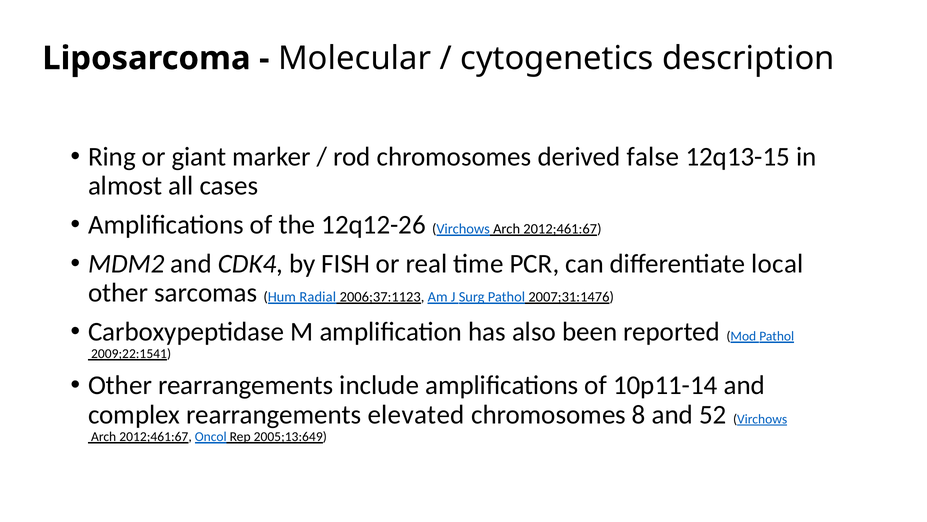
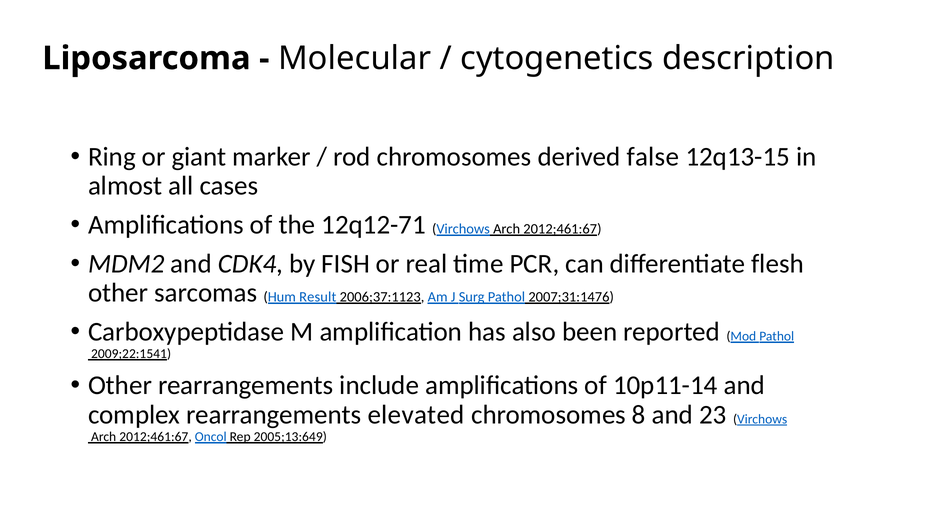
12q12-26: 12q12-26 -> 12q12-71
local: local -> flesh
Radial: Radial -> Result
52: 52 -> 23
